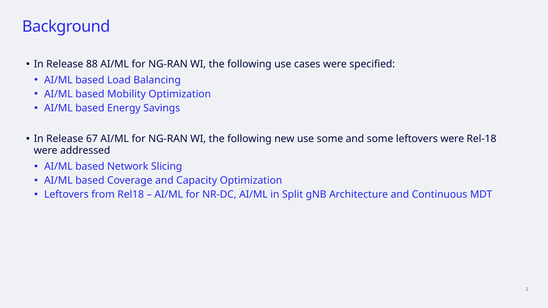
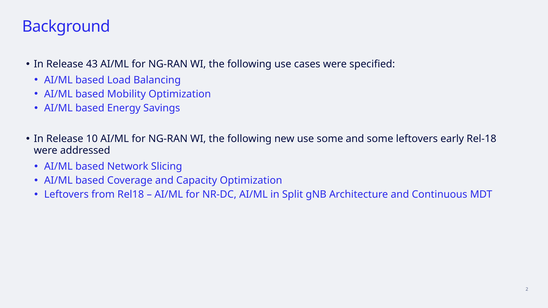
88: 88 -> 43
67: 67 -> 10
leftovers were: were -> early
